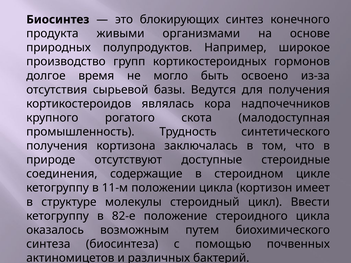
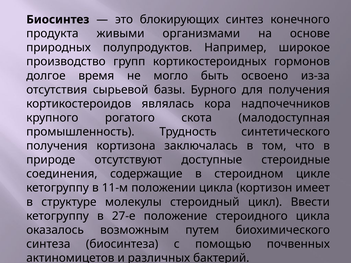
Ведутся: Ведутся -> Бурного
82-е: 82-е -> 27-е
